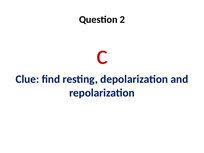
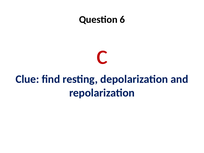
2: 2 -> 6
